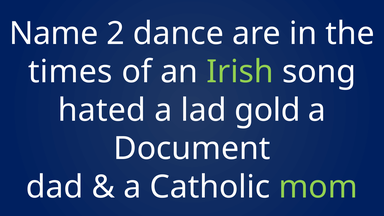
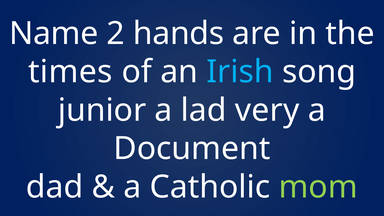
dance: dance -> hands
Irish colour: light green -> light blue
hated: hated -> junior
gold: gold -> very
